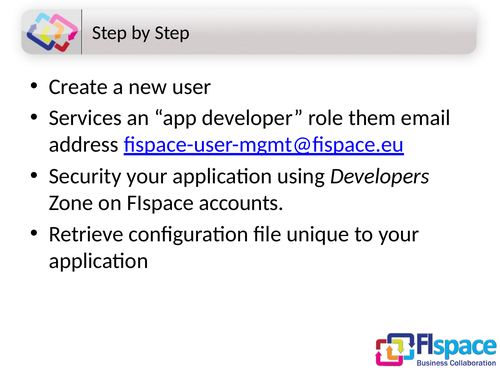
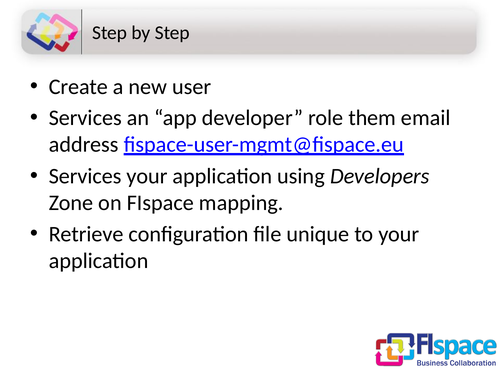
Security at (85, 176): Security -> Services
accounts: accounts -> mapping
